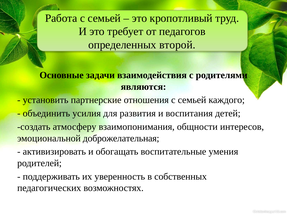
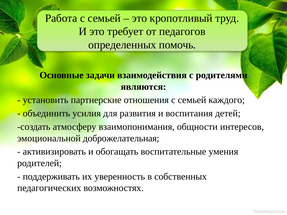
второй: второй -> помочь
